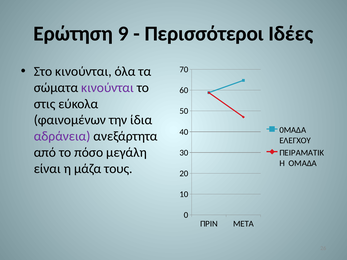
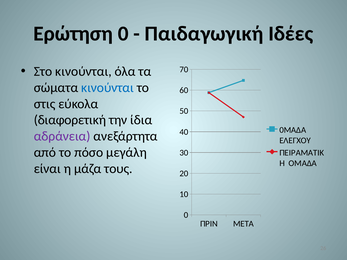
Ερώτηση 9: 9 -> 0
Περισσότεροι: Περισσότεροι -> Παιδαγωγική
κινούνται at (107, 88) colour: purple -> blue
φαινομένων: φαινομένων -> διαφορετική
